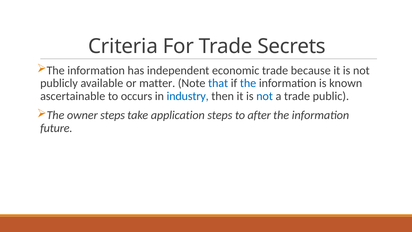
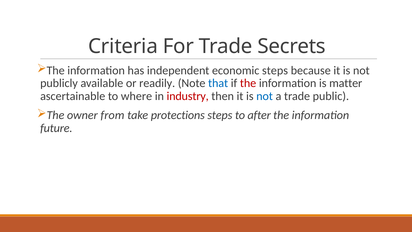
economic trade: trade -> steps
matter: matter -> readily
the at (248, 83) colour: blue -> red
known: known -> matter
occurs: occurs -> where
industry colour: blue -> red
owner steps: steps -> from
application: application -> protections
